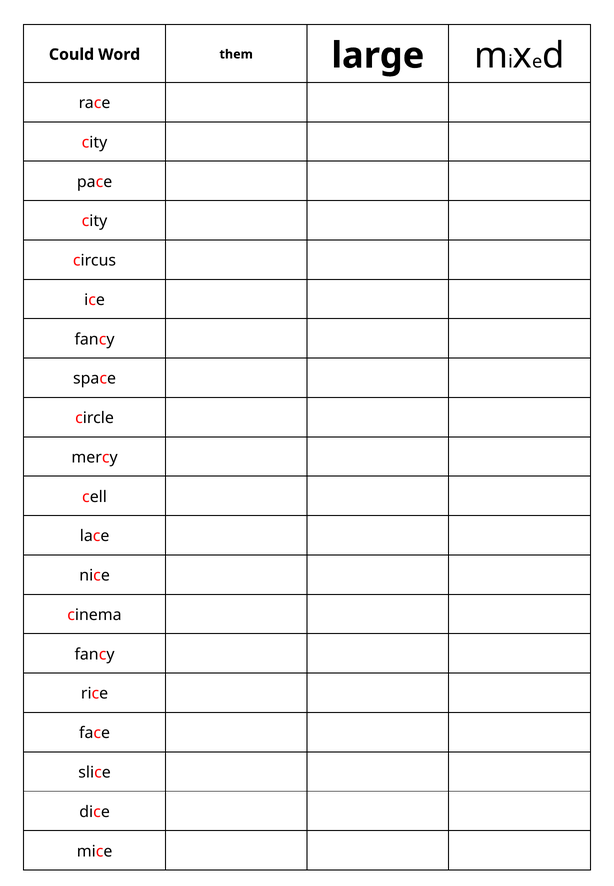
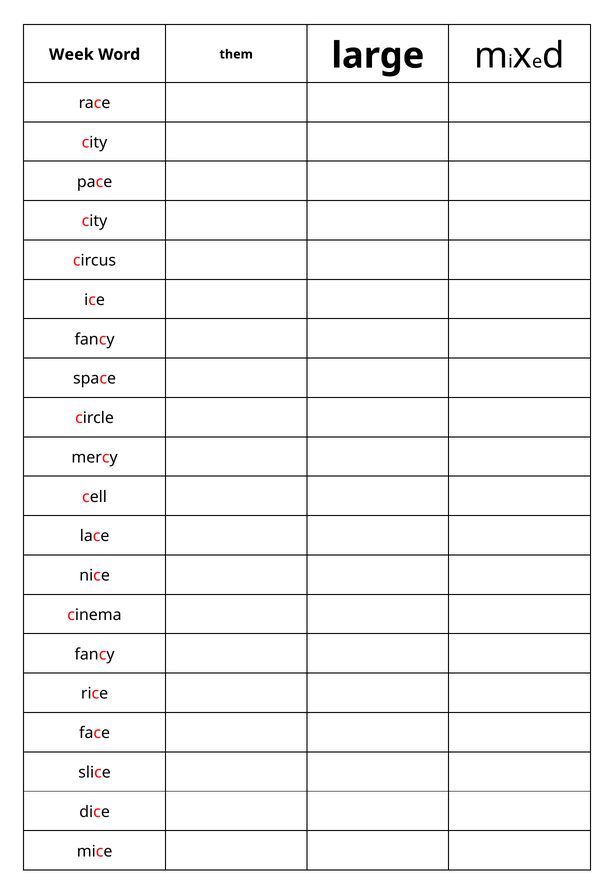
Could: Could -> Week
